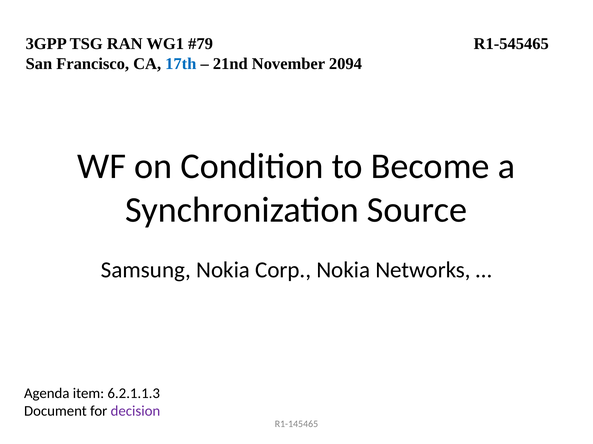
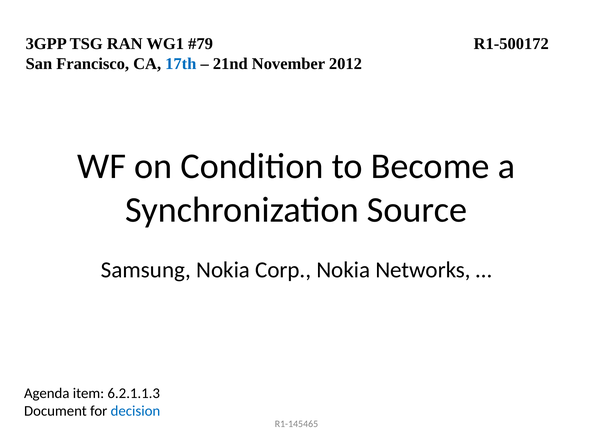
R1-545465: R1-545465 -> R1-500172
2094: 2094 -> 2012
decision colour: purple -> blue
